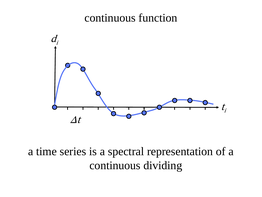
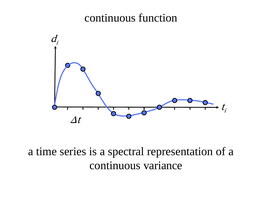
dividing: dividing -> variance
